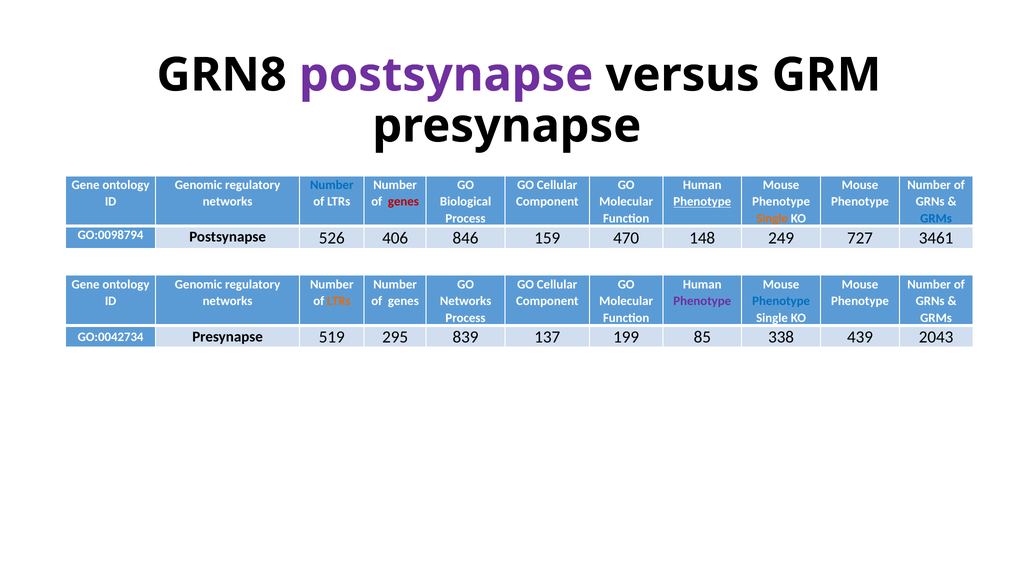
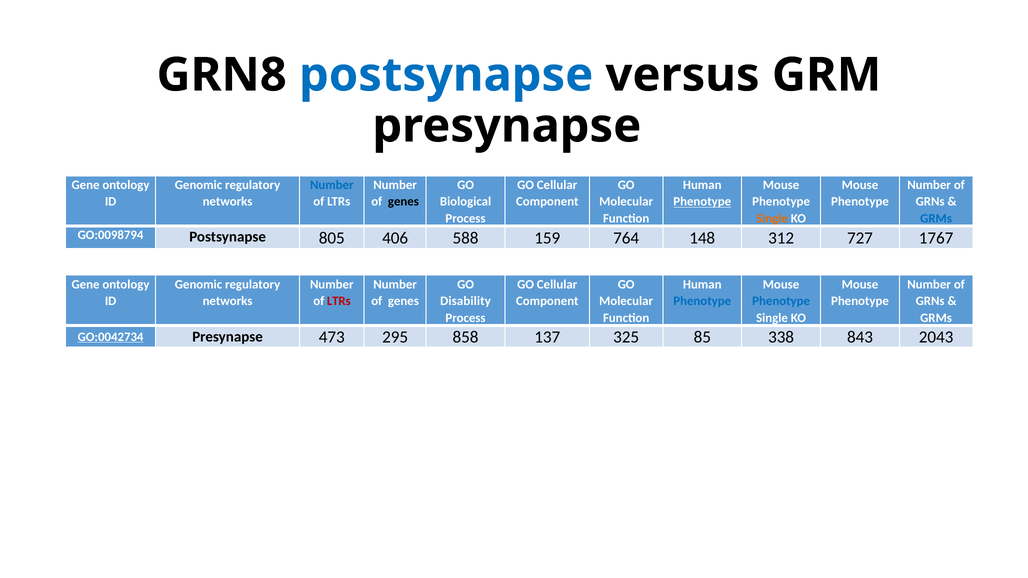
postsynapse at (446, 75) colour: purple -> blue
genes at (403, 202) colour: red -> black
526: 526 -> 805
846: 846 -> 588
470: 470 -> 764
249: 249 -> 312
3461: 3461 -> 1767
LTRs at (339, 301) colour: orange -> red
Networks at (466, 301): Networks -> Disability
Phenotype at (702, 301) colour: purple -> blue
GO:0042734 underline: none -> present
519: 519 -> 473
839: 839 -> 858
199: 199 -> 325
439: 439 -> 843
